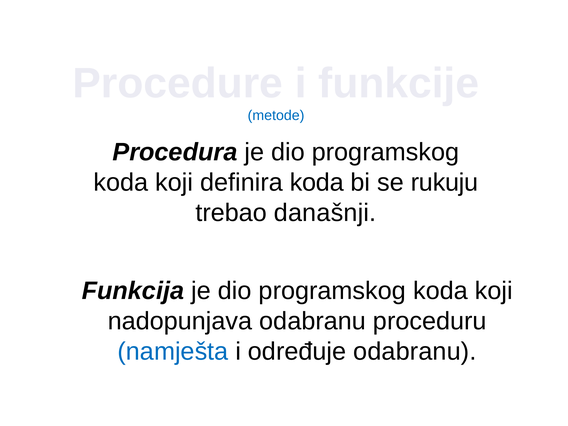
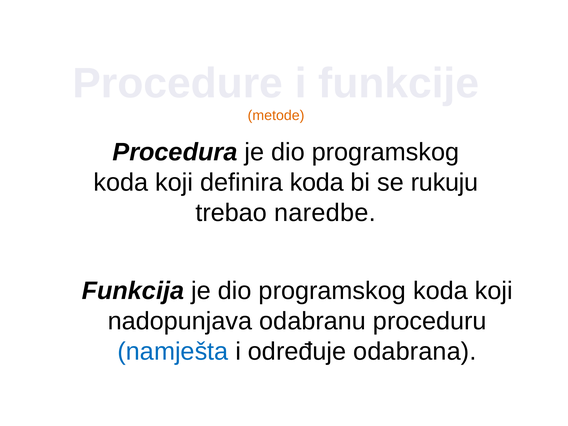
metode colour: blue -> orange
današnji: današnji -> naredbe
određuje odabranu: odabranu -> odabrana
